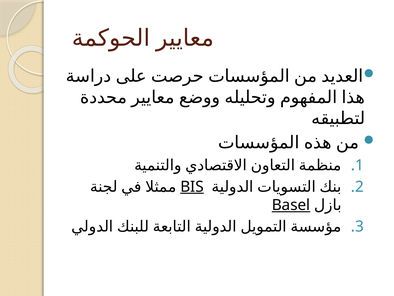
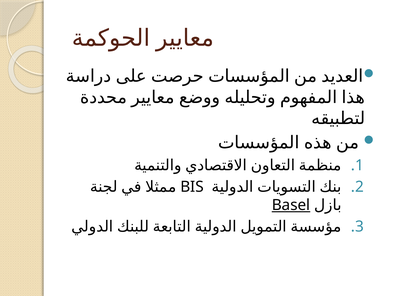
BIS underline: present -> none
